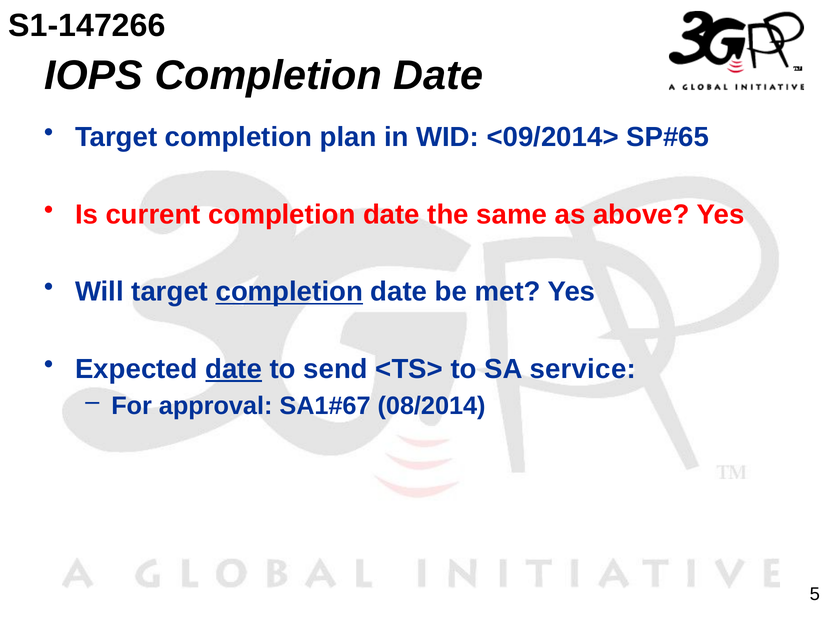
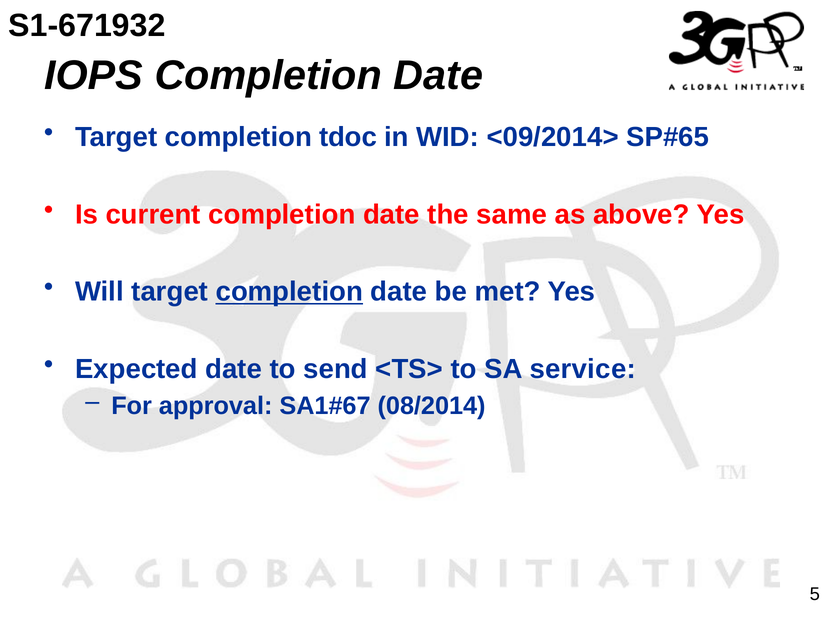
S1-147266: S1-147266 -> S1-671932
plan: plan -> tdoc
date at (234, 369) underline: present -> none
